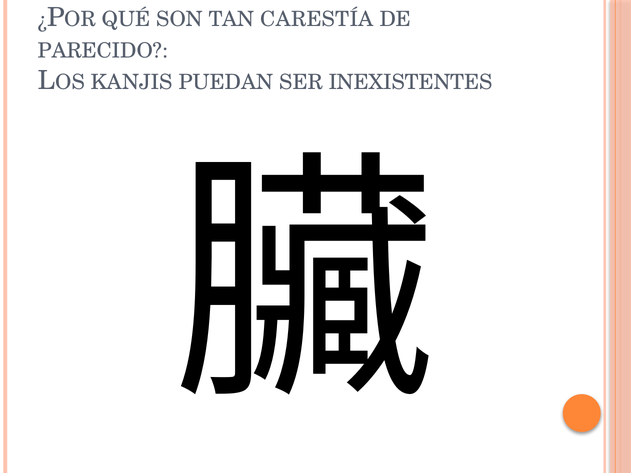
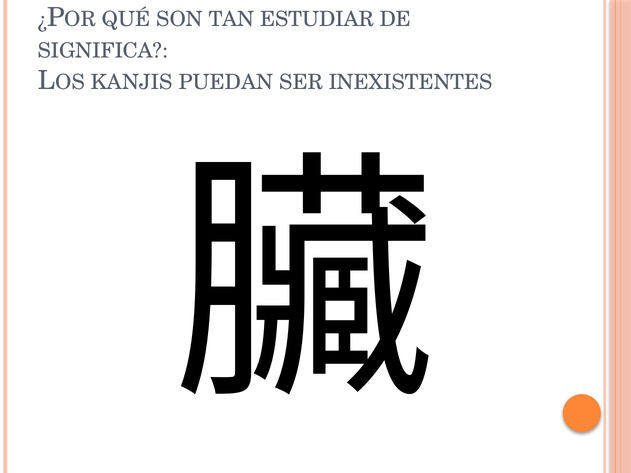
CARESTÍA: CARESTÍA -> ESTUDIAR
PARECIDO: PARECIDO -> SIGNIFICA
